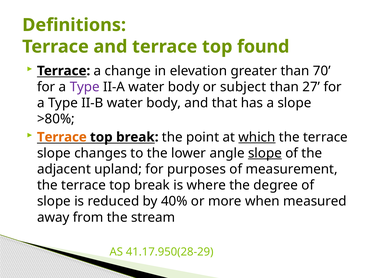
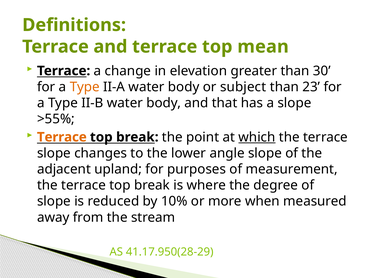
found: found -> mean
70: 70 -> 30
Type at (85, 87) colour: purple -> orange
27: 27 -> 23
>80%: >80% -> >55%
slope at (265, 153) underline: present -> none
40%: 40% -> 10%
